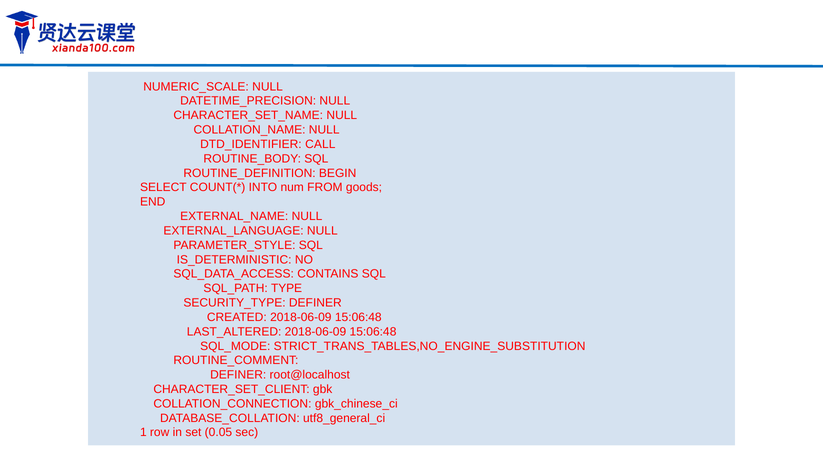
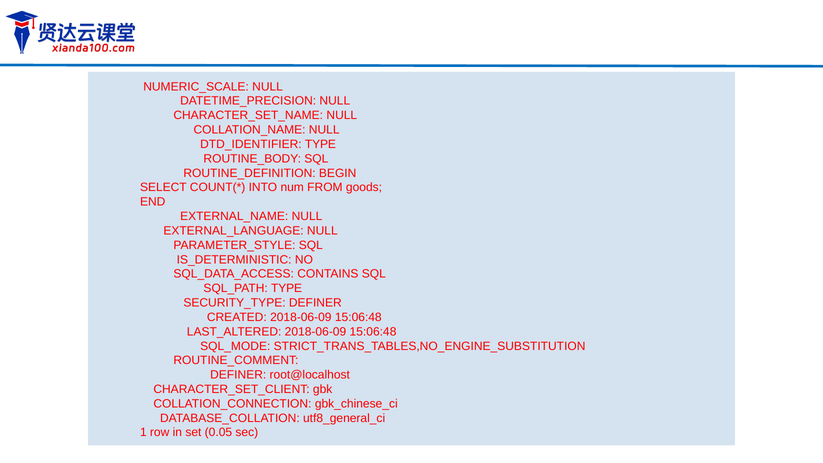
DTD_IDENTIFIER CALL: CALL -> TYPE
